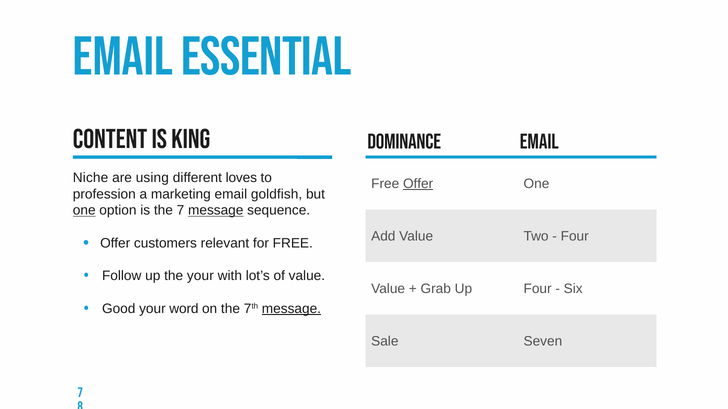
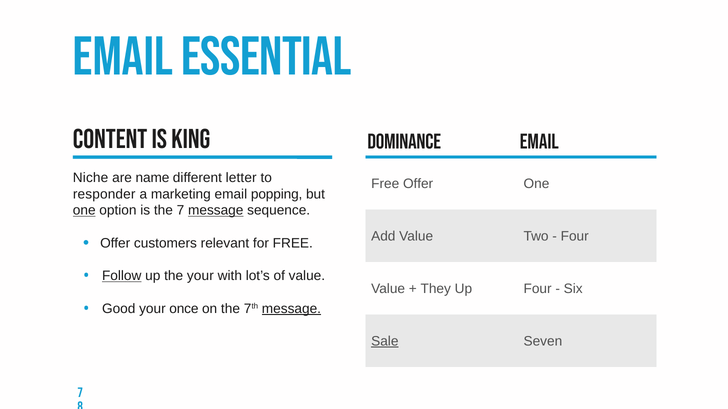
using: using -> name
loves: loves -> letter
Offer at (418, 184) underline: present -> none
profession: profession -> responder
goldfish: goldfish -> popping
Follow underline: none -> present
Grab: Grab -> They
word: word -> once
Sale underline: none -> present
